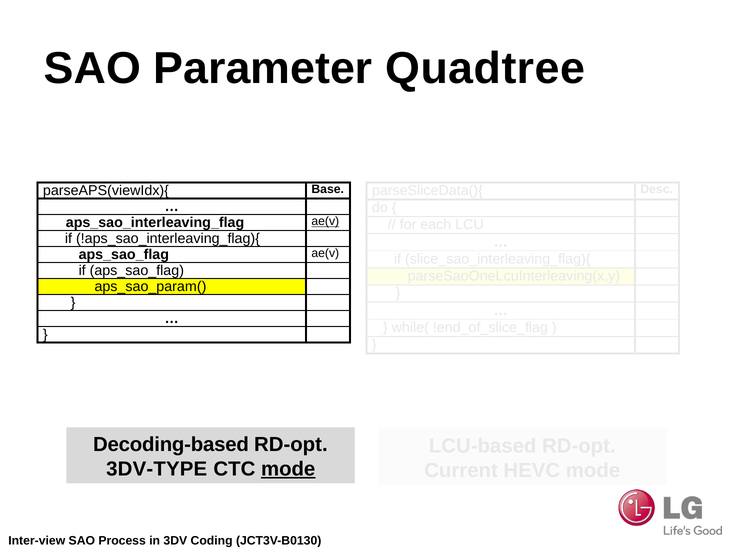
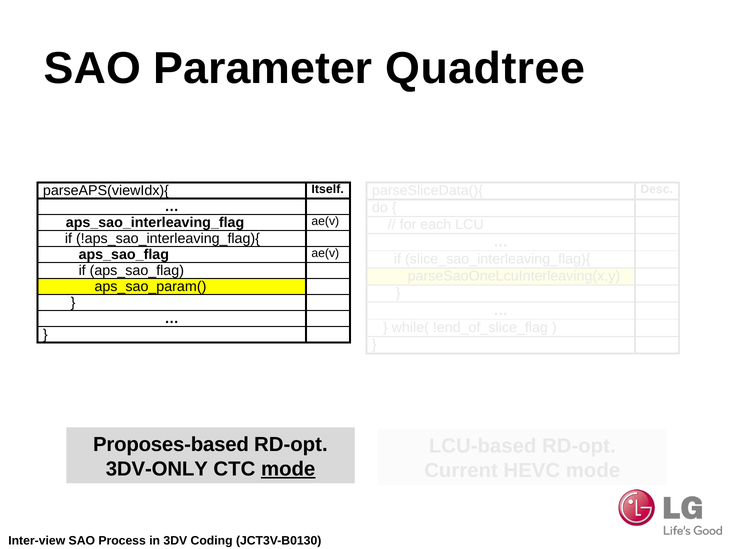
Base: Base -> Itself
ae(v at (325, 222) underline: present -> none
Decoding-based: Decoding-based -> Proposes-based
3DV-TYPE: 3DV-TYPE -> 3DV-ONLY
